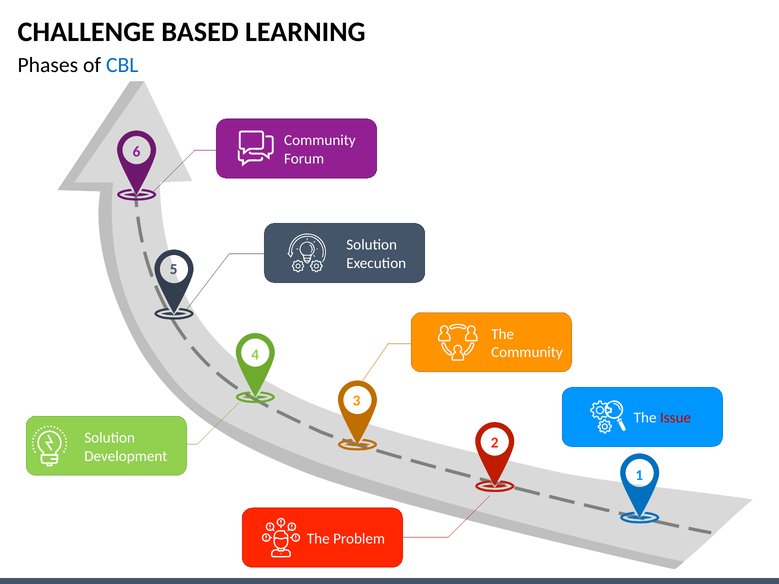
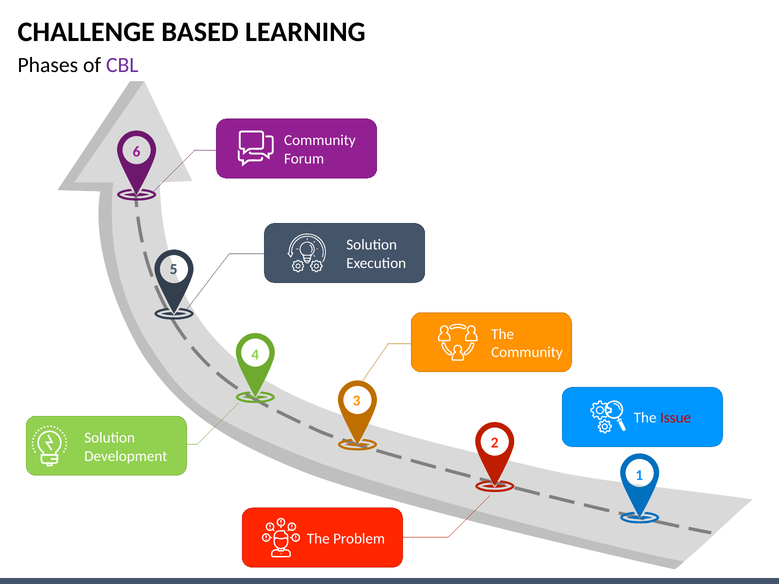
CBL colour: blue -> purple
